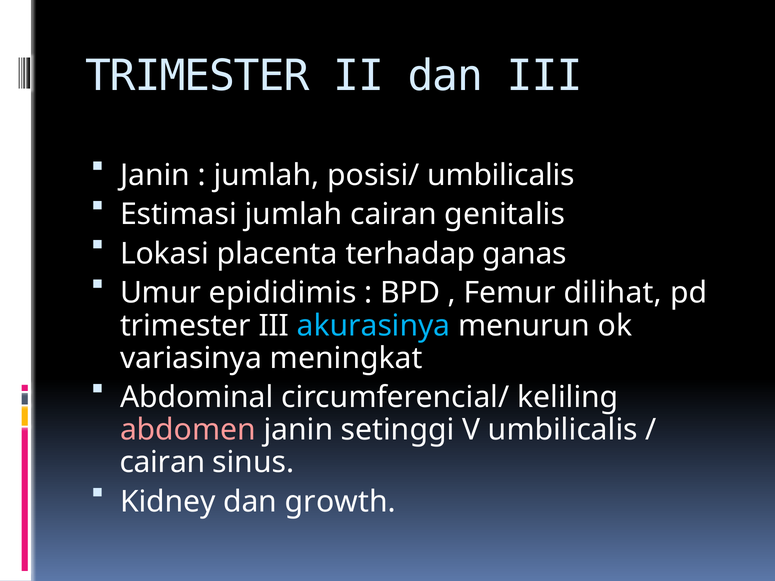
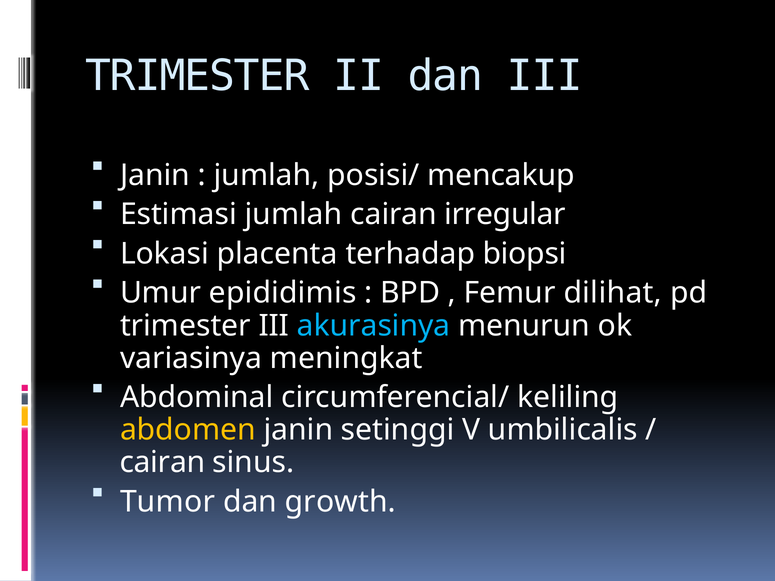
posisi/ umbilicalis: umbilicalis -> mencakup
genitalis: genitalis -> irregular
ganas: ganas -> biopsi
abdomen colour: pink -> yellow
Kidney: Kidney -> Tumor
